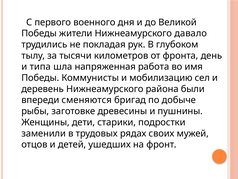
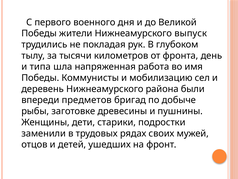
давало: давало -> выпуск
сменяются: сменяются -> предметов
